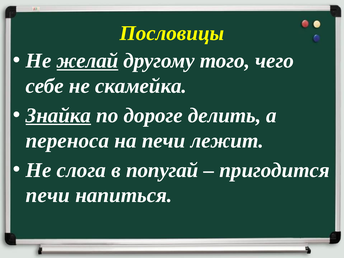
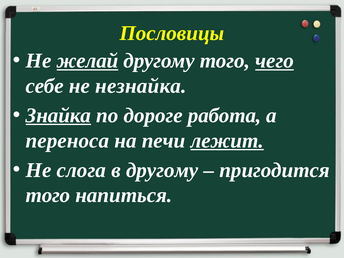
чего underline: none -> present
скамейка: скамейка -> незнайка
делить: делить -> работа
лежит underline: none -> present
в попугай: попугай -> другому
печи at (48, 195): печи -> того
